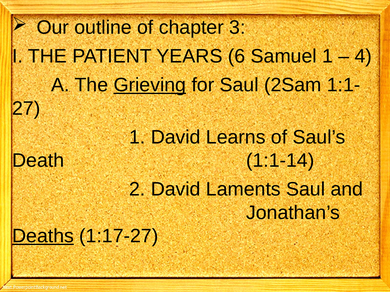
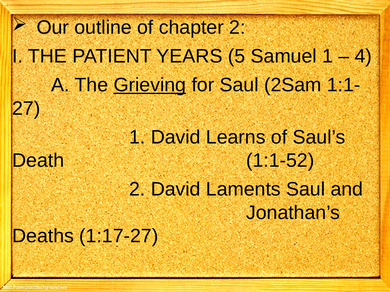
chapter 3: 3 -> 2
6: 6 -> 5
1:1-14: 1:1-14 -> 1:1-52
Deaths underline: present -> none
